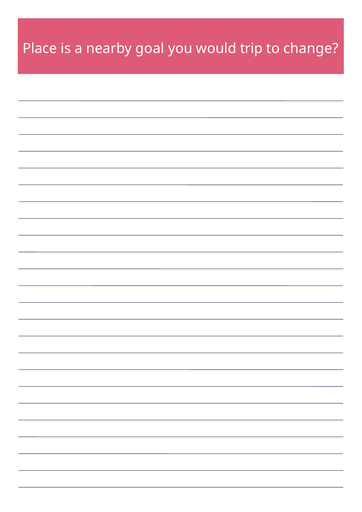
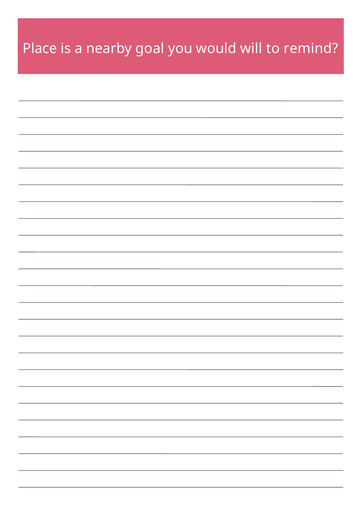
trip: trip -> will
change: change -> remind
